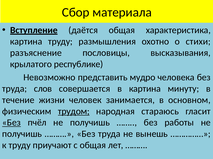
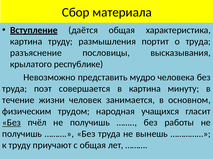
охотно: охотно -> портит
о стихи: стихи -> труда
слов: слов -> поэт
трудом underline: present -> none
стараюсь: стараюсь -> учащихся
